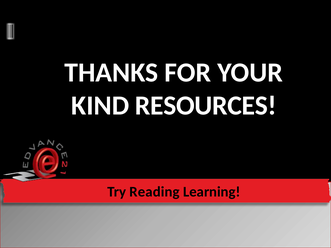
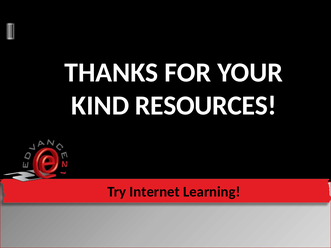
Reading: Reading -> Internet
